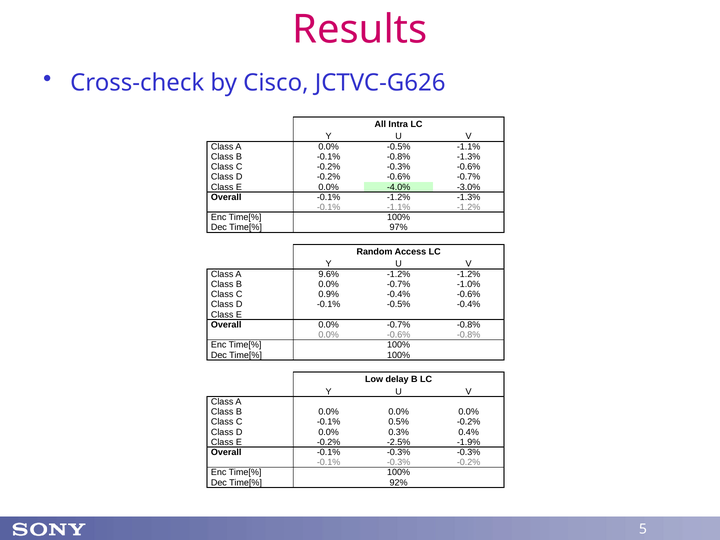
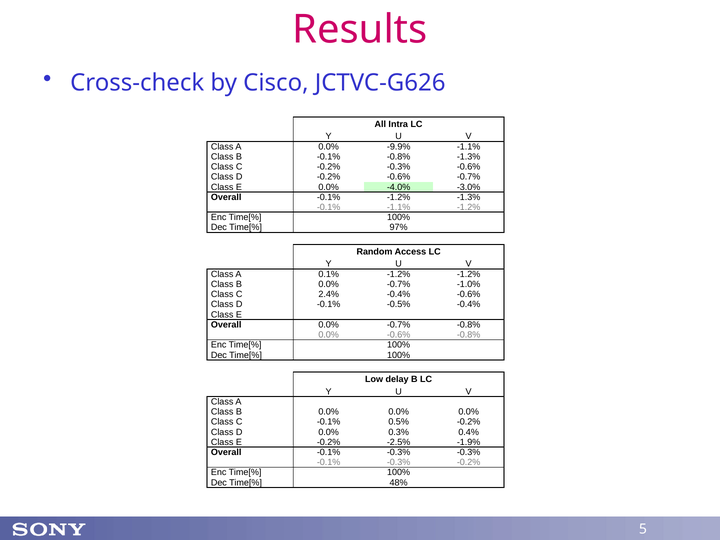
0.0% -0.5%: -0.5% -> -9.9%
9.6%: 9.6% -> 0.1%
0.9%: 0.9% -> 2.4%
92%: 92% -> 48%
